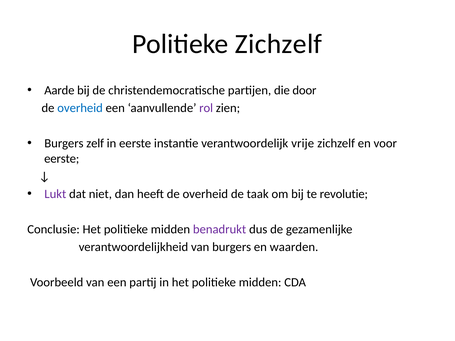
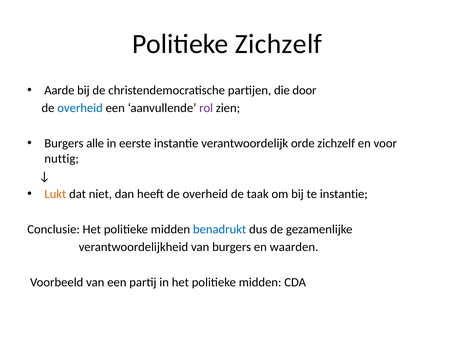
zelf: zelf -> alle
vrije: vrije -> orde
eerste at (62, 159): eerste -> nuttig
Lukt colour: purple -> orange
te revolutie: revolutie -> instantie
benadrukt colour: purple -> blue
